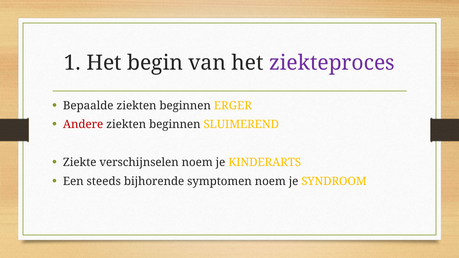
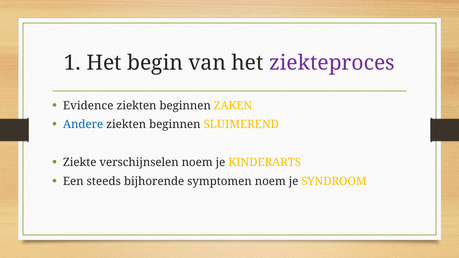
Bepaalde: Bepaalde -> Evidence
ERGER: ERGER -> ZAKEN
Andere colour: red -> blue
